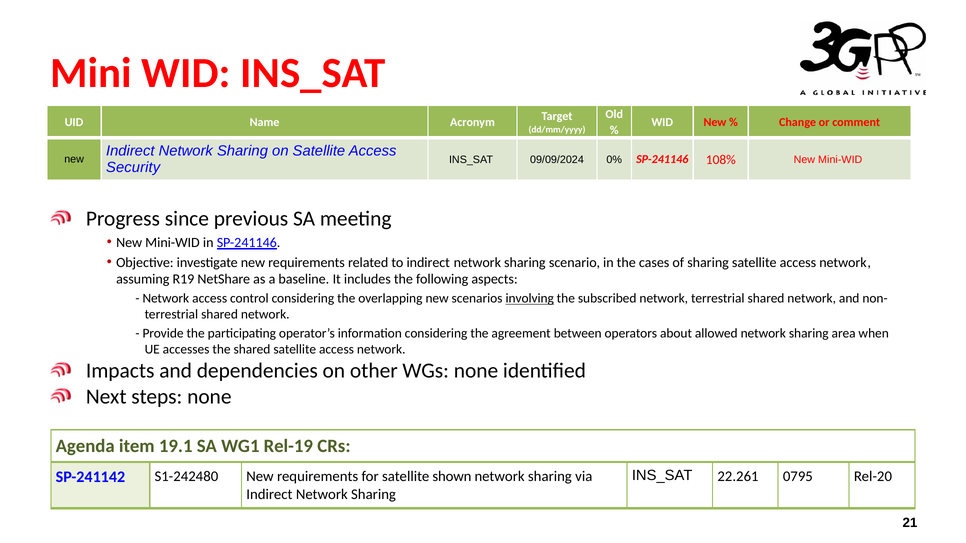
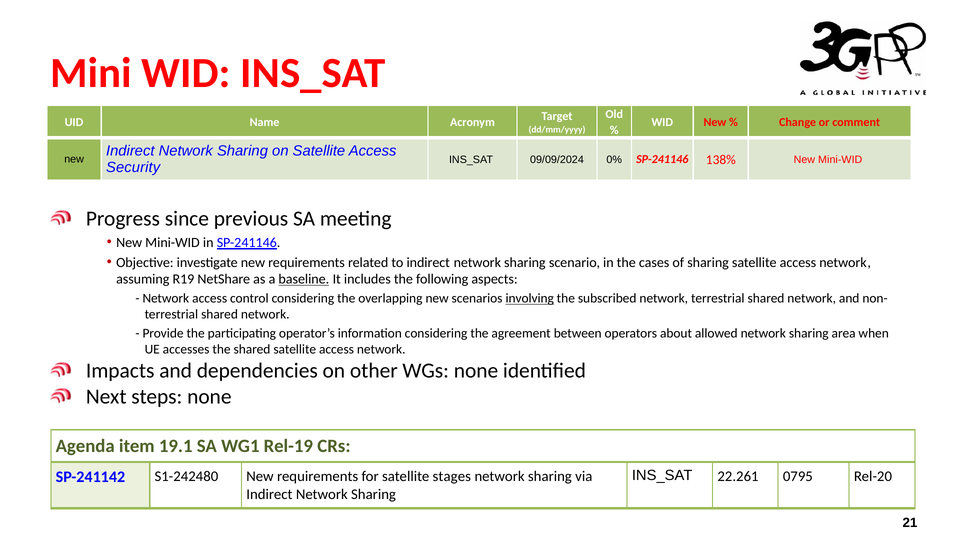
108%: 108% -> 138%
baseline underline: none -> present
shown: shown -> stages
